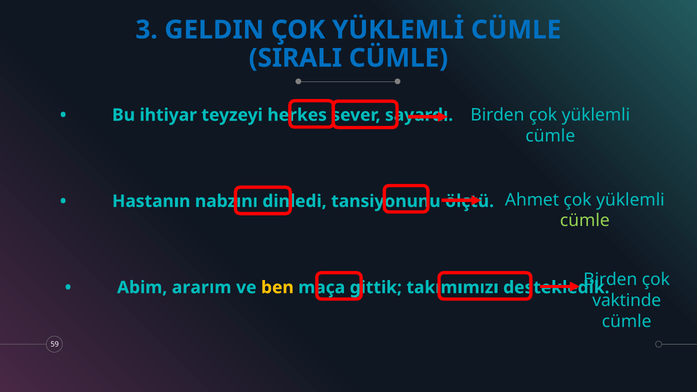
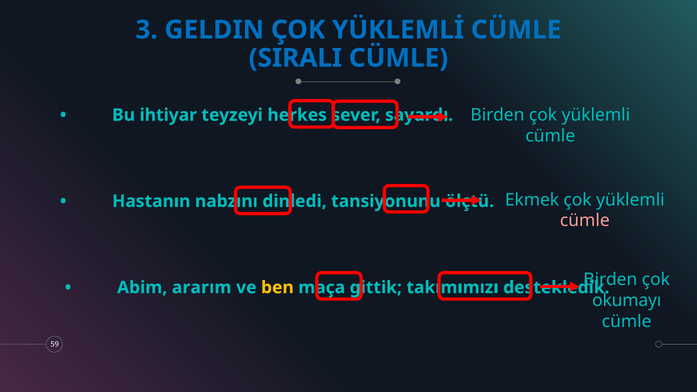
Ahmet: Ahmet -> Ekmek
cümle at (585, 221) colour: light green -> pink
vaktinde: vaktinde -> okumayı
